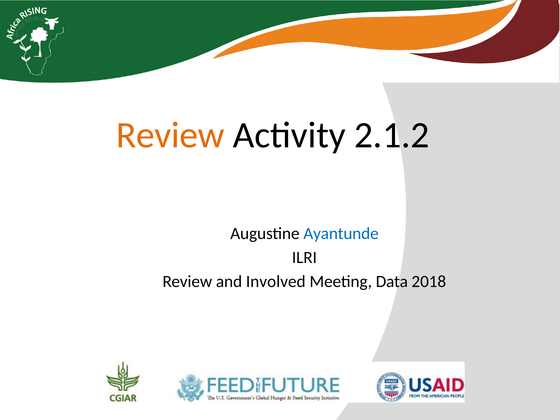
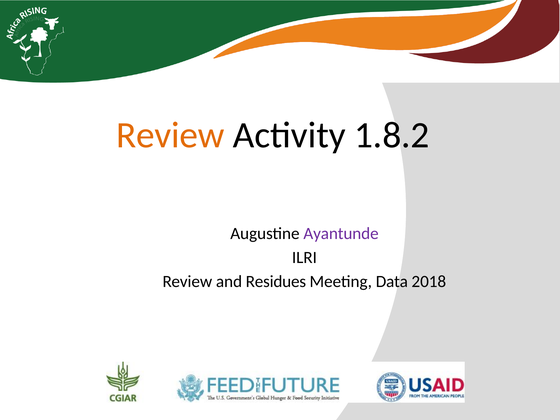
2.1.2: 2.1.2 -> 1.8.2
Ayantunde colour: blue -> purple
Involved: Involved -> Residues
